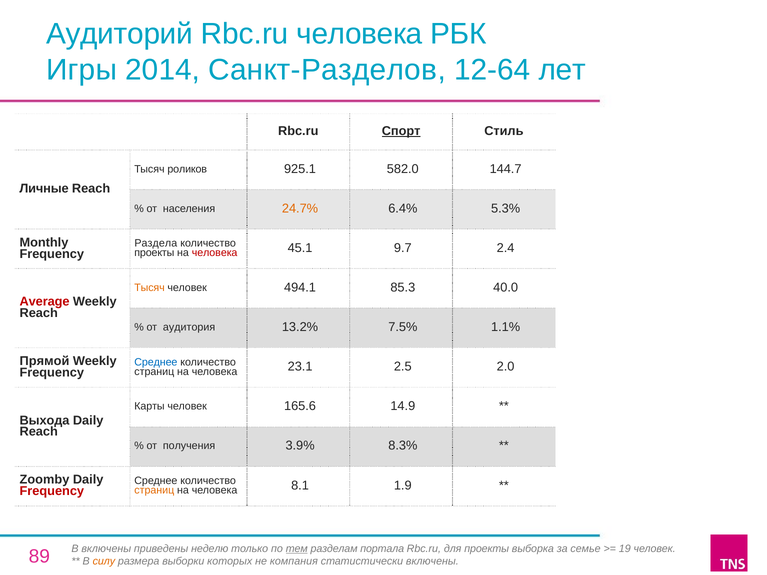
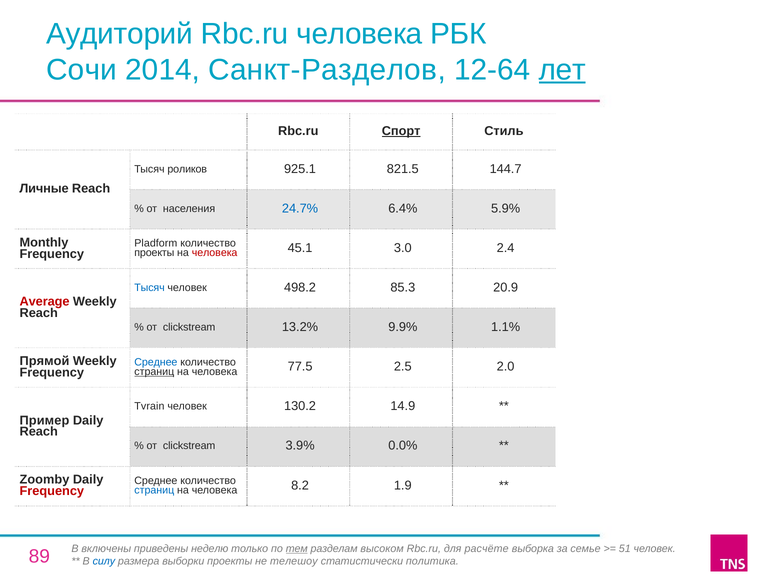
Игры: Игры -> Сочи
лет underline: none -> present
582.0: 582.0 -> 821.5
24.7% colour: orange -> blue
5.3%: 5.3% -> 5.9%
Раздела: Раздела -> Pladform
9.7: 9.7 -> 3.0
Тысяч at (150, 288) colour: orange -> blue
494.1: 494.1 -> 498.2
40.0: 40.0 -> 20.9
аудитория at (189, 327): аудитория -> clickstream
7.5%: 7.5% -> 9.9%
страниц at (154, 372) underline: none -> present
23.1: 23.1 -> 77.5
Карты: Карты -> Tvrain
165.6: 165.6 -> 130.2
Выхода: Выхода -> Пример
получения at (189, 446): получения -> clickstream
8.3%: 8.3% -> 0.0%
страниц at (154, 490) colour: orange -> blue
8.1: 8.1 -> 8.2
портала: портала -> высоком
для проекты: проекты -> расчёте
19: 19 -> 51
силу colour: orange -> blue
выборки которых: которых -> проекты
компания: компания -> телешоу
статистически включены: включены -> политика
